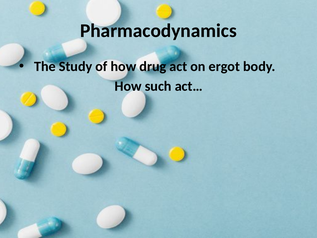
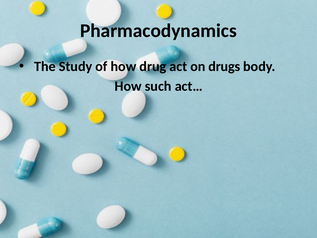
ergot: ergot -> drugs
